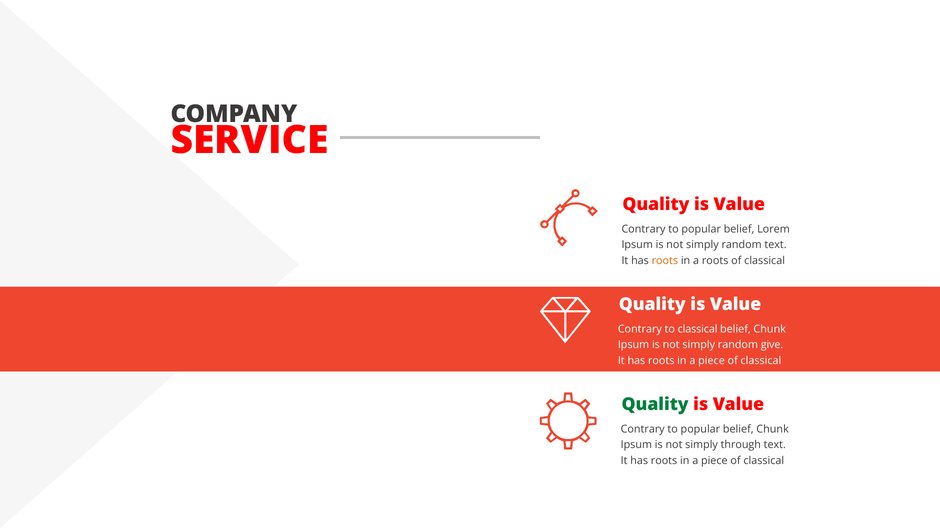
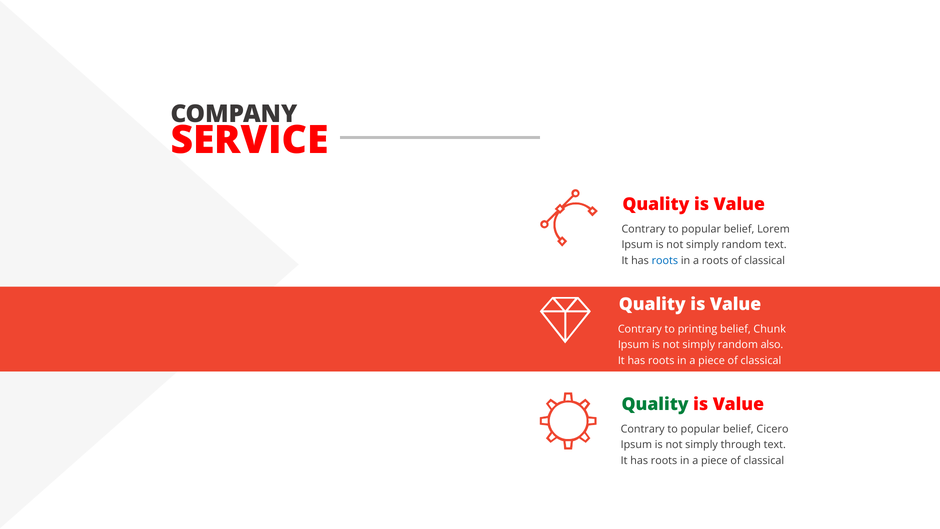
roots at (665, 260) colour: orange -> blue
to classical: classical -> printing
give: give -> also
popular belief Chunk: Chunk -> Cicero
